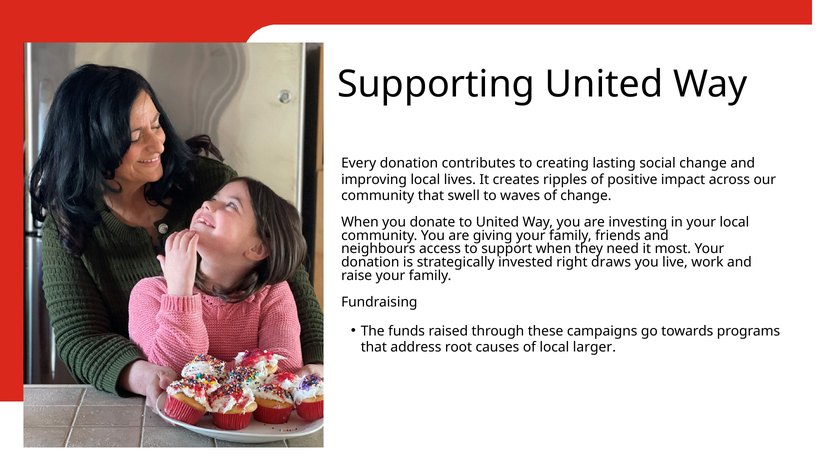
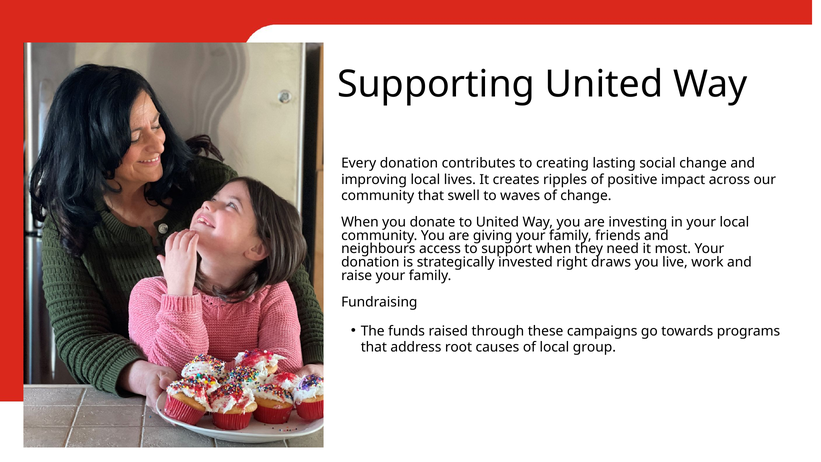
larger: larger -> group
